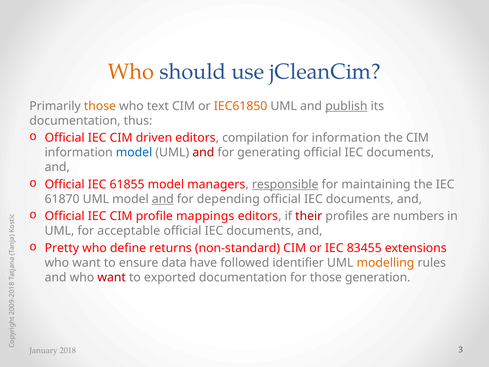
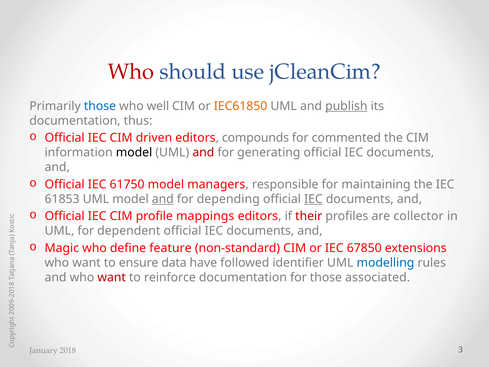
Who at (131, 72) colour: orange -> red
those at (100, 106) colour: orange -> blue
text: text -> well
compilation: compilation -> compounds
for information: information -> commented
model at (134, 152) colour: blue -> black
61855: 61855 -> 61750
responsible underline: present -> none
61870: 61870 -> 61853
IEC at (313, 199) underline: none -> present
numbers: numbers -> collector
acceptable: acceptable -> dependent
Pretty: Pretty -> Magic
returns: returns -> feature
83455: 83455 -> 67850
modelling colour: orange -> blue
exported: exported -> reinforce
generation: generation -> associated
